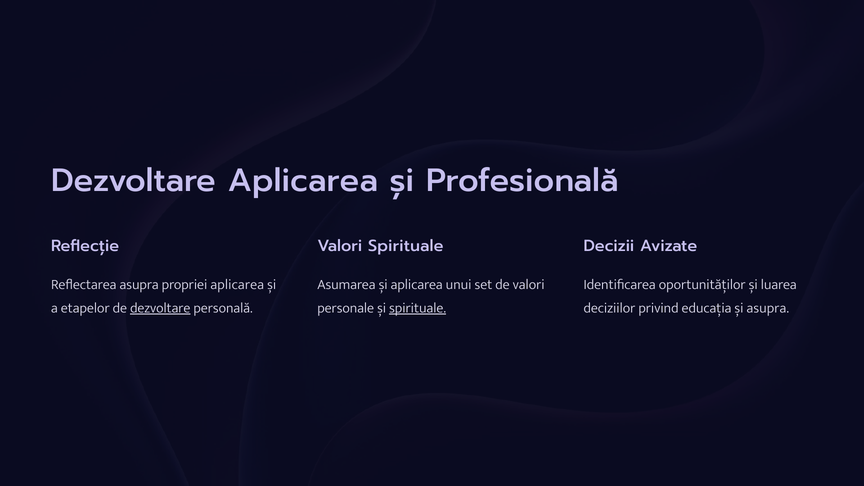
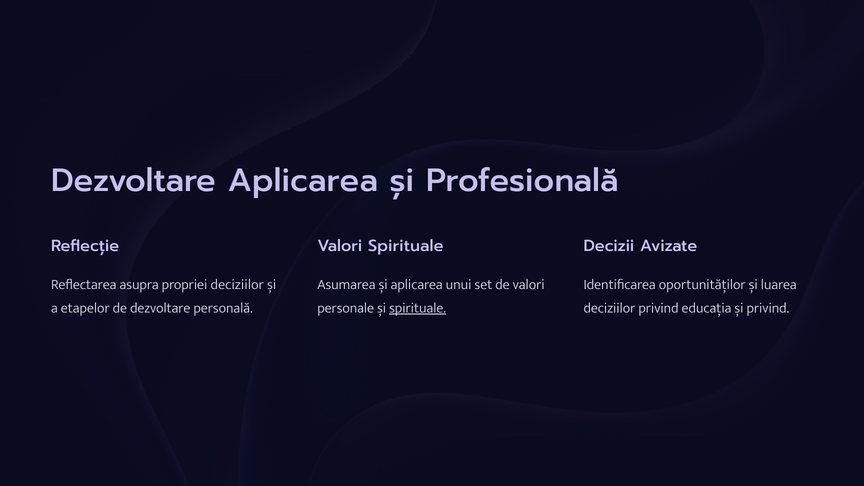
propriei aplicarea: aplicarea -> deciziilor
dezvoltare at (160, 308) underline: present -> none
și asupra: asupra -> privind
